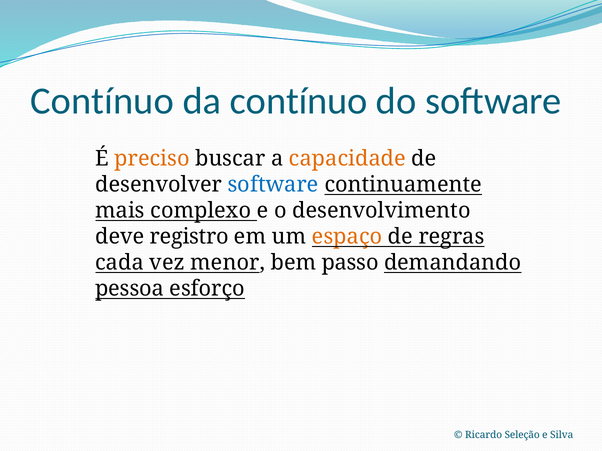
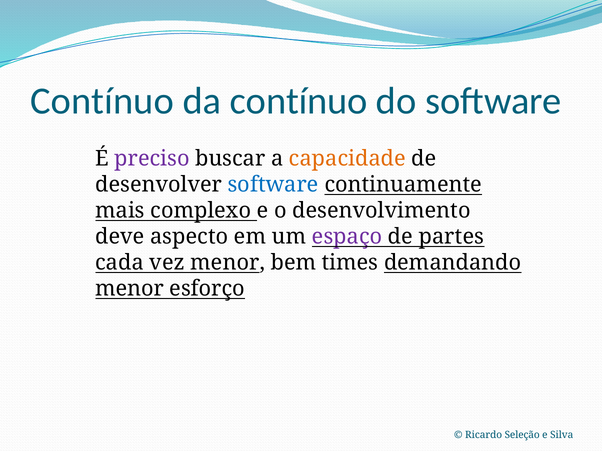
preciso colour: orange -> purple
registro: registro -> aspecto
espaço colour: orange -> purple
regras: regras -> partes
passo: passo -> times
pessoa at (130, 289): pessoa -> menor
